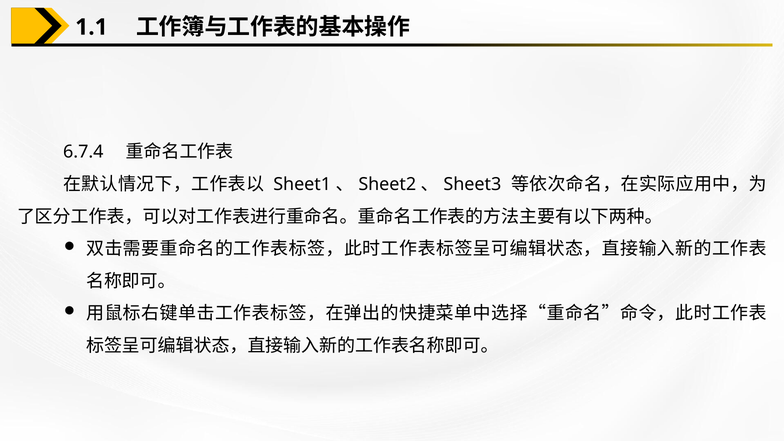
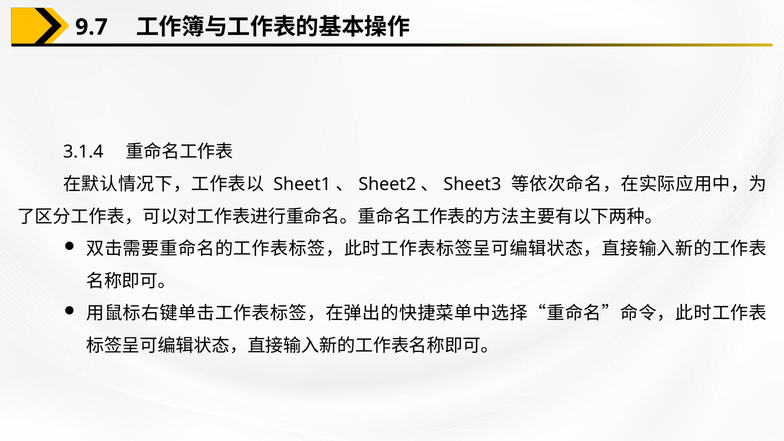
1.1: 1.1 -> 9.7
6.7.4: 6.7.4 -> 3.1.4
